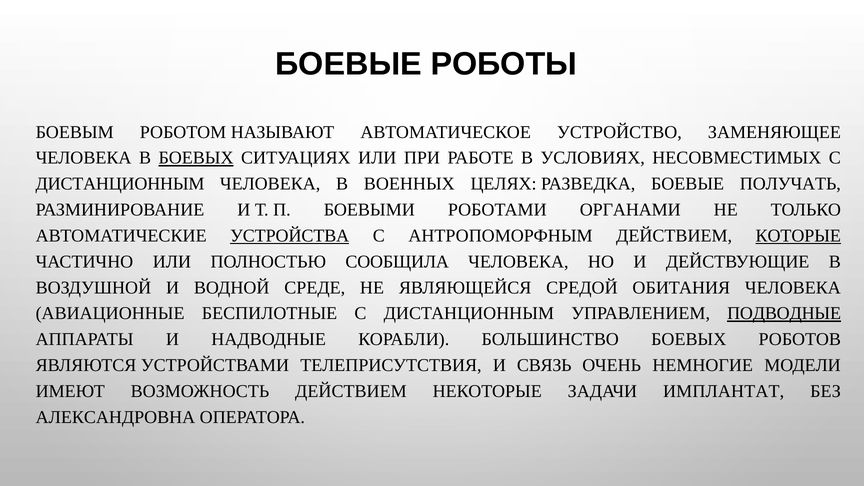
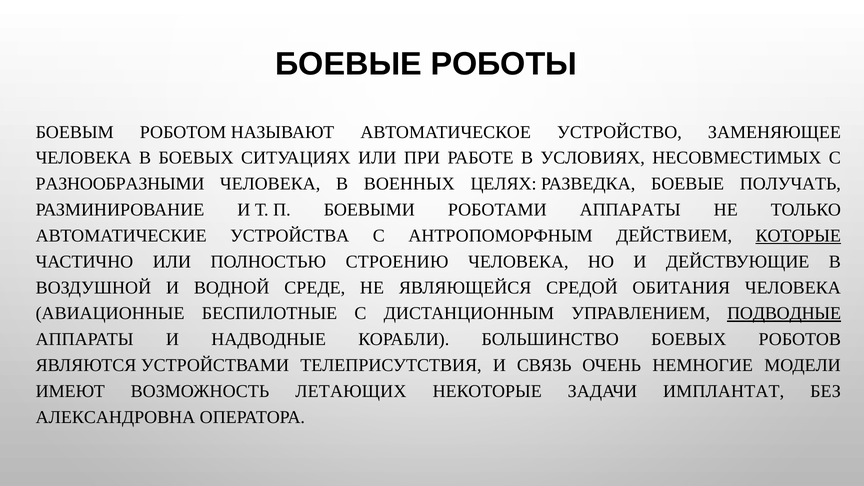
БОЕВЫХ at (196, 158) underline: present -> none
ДИСТАНЦИОННЫМ at (120, 184): ДИСТАНЦИОННЫМ -> РАЗНООБРАЗНЫМИ
РОБОТАМИ ОРГАНАМИ: ОРГАНАМИ -> АППАРАТЫ
УСТРОЙСТВА underline: present -> none
СООБЩИЛА: СООБЩИЛА -> СТРОЕНИЮ
ВОЗМОЖНОСТЬ ДЕЙСТВИЕМ: ДЕЙСТВИЕМ -> ЛЕТАЮЩИХ
